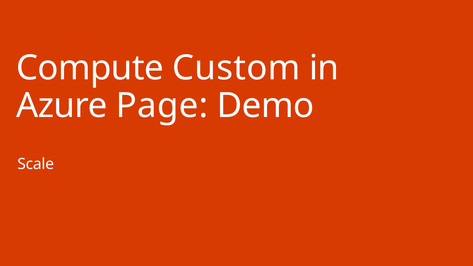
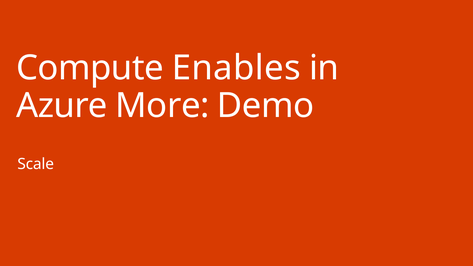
Custom: Custom -> Enables
Page: Page -> More
